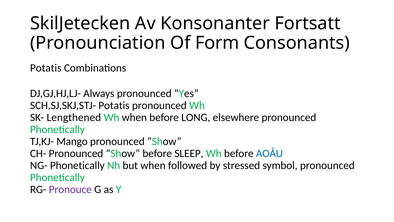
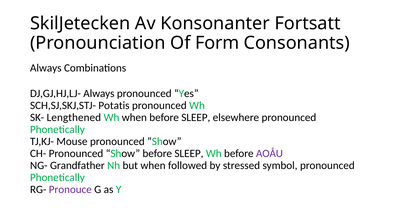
Potatis at (46, 68): Potatis -> Always
when before LONG: LONG -> SLEEP
Mango: Mango -> Mouse
AOÅU colour: blue -> purple
NG- Phonetically: Phonetically -> Grandfather
